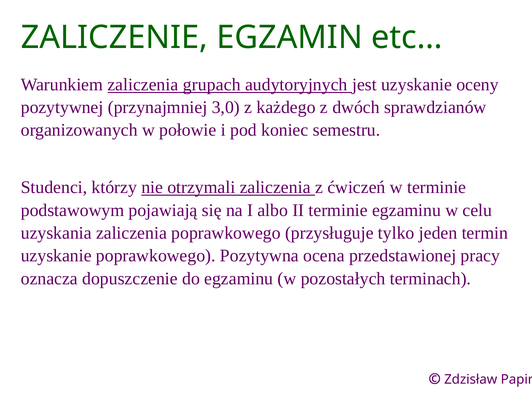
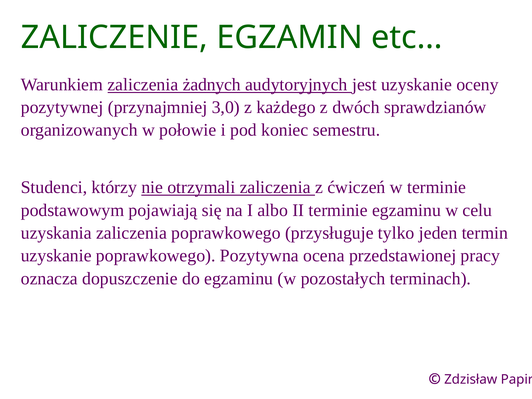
grupach: grupach -> żadnych
